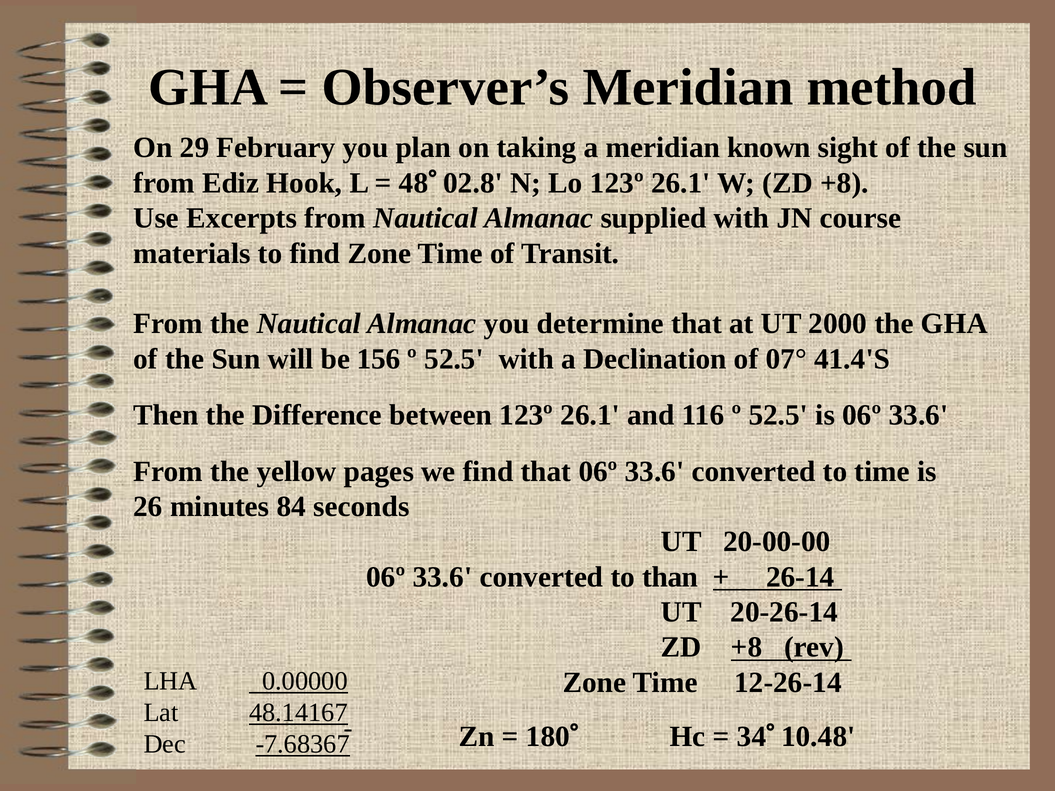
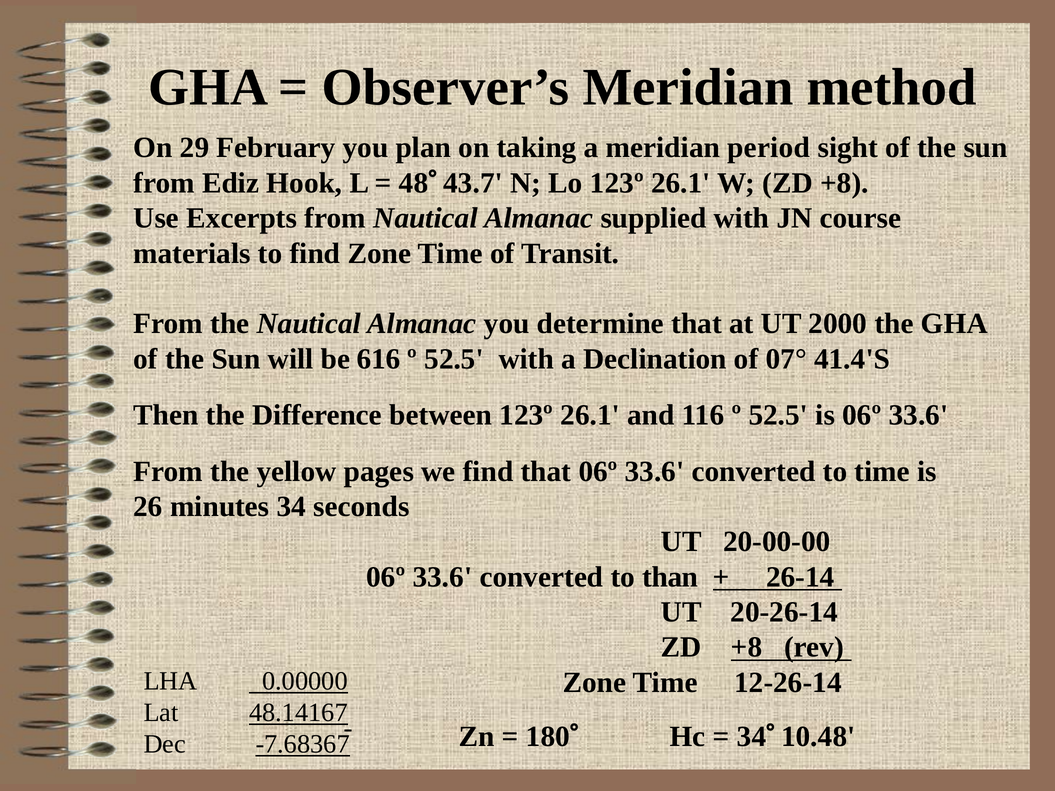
known: known -> period
02.8: 02.8 -> 43.7
156: 156 -> 616
84: 84 -> 34
